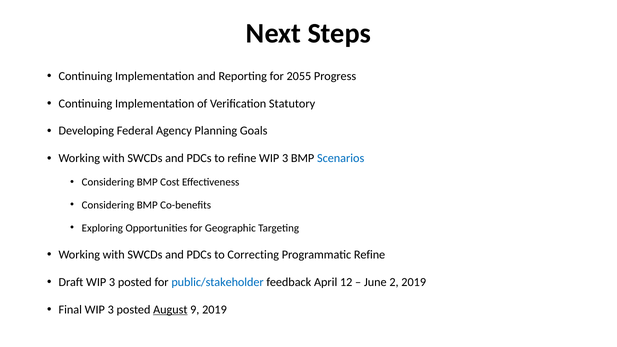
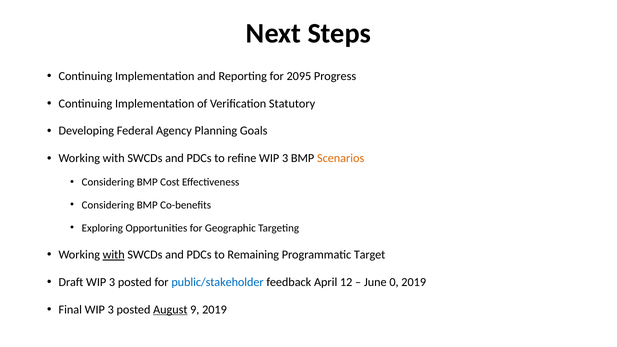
2055: 2055 -> 2095
Scenarios colour: blue -> orange
with at (114, 255) underline: none -> present
Correcting: Correcting -> Remaining
Programmatic Refine: Refine -> Target
2: 2 -> 0
